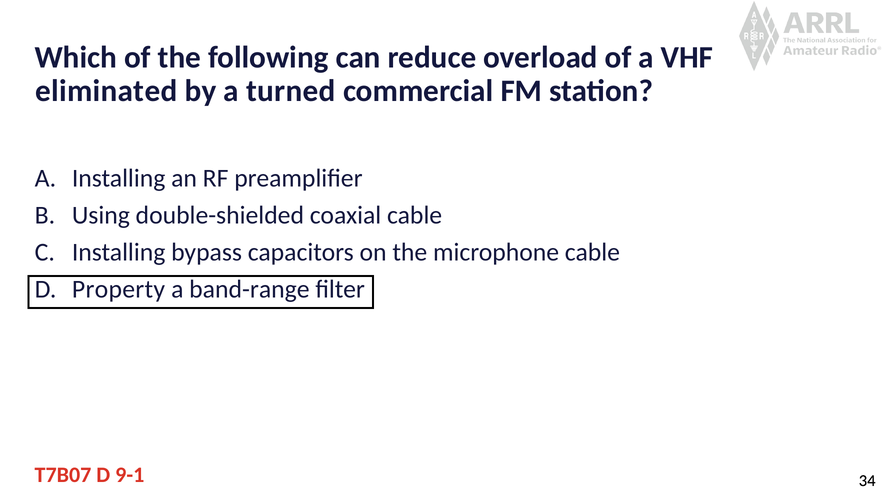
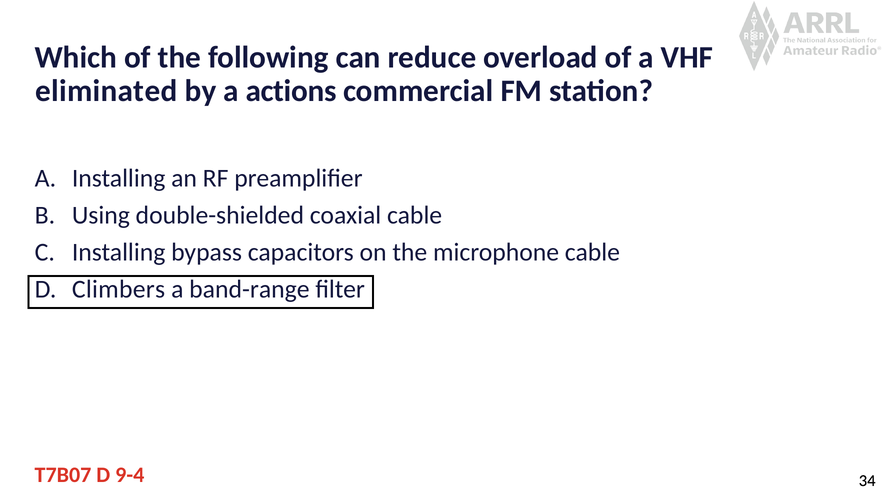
turned: turned -> actions
Property: Property -> Climbers
9-1: 9-1 -> 9-4
